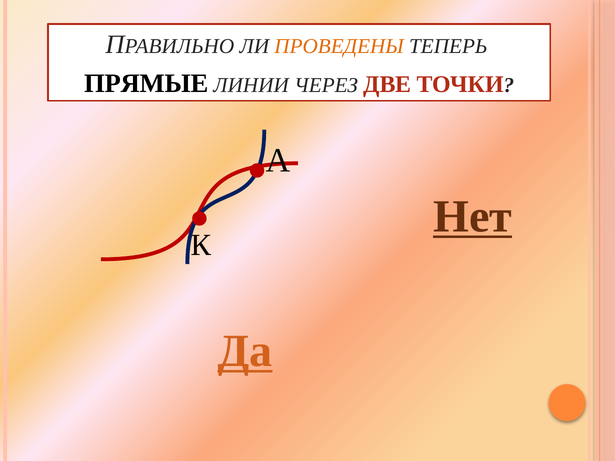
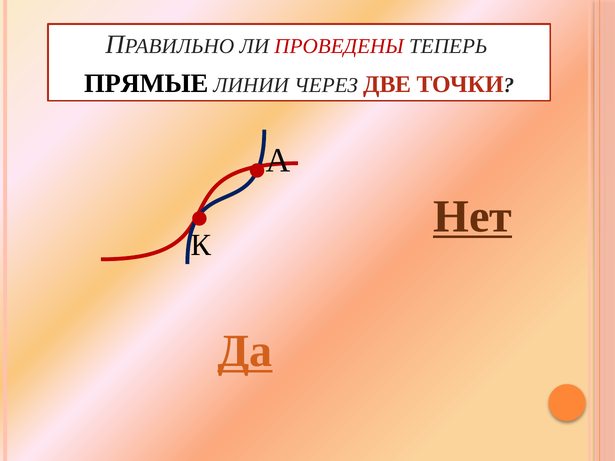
ПРОВЕДЕНЫ colour: orange -> red
